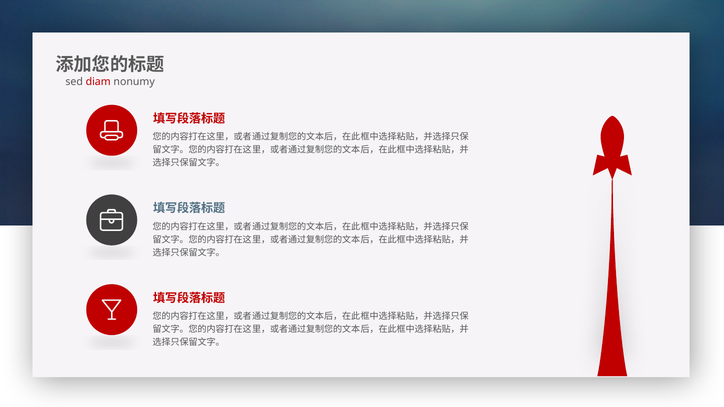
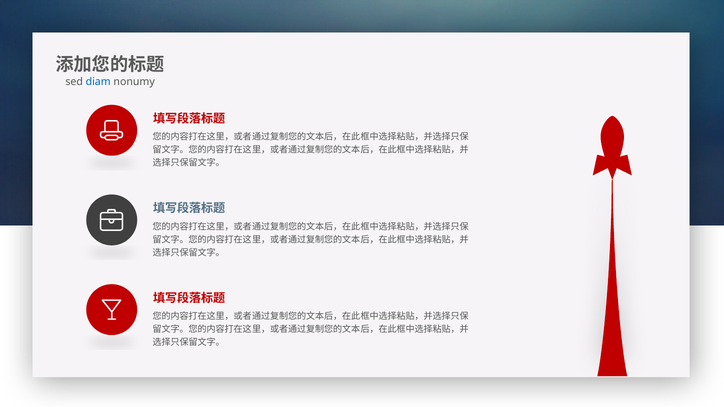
diam colour: red -> blue
